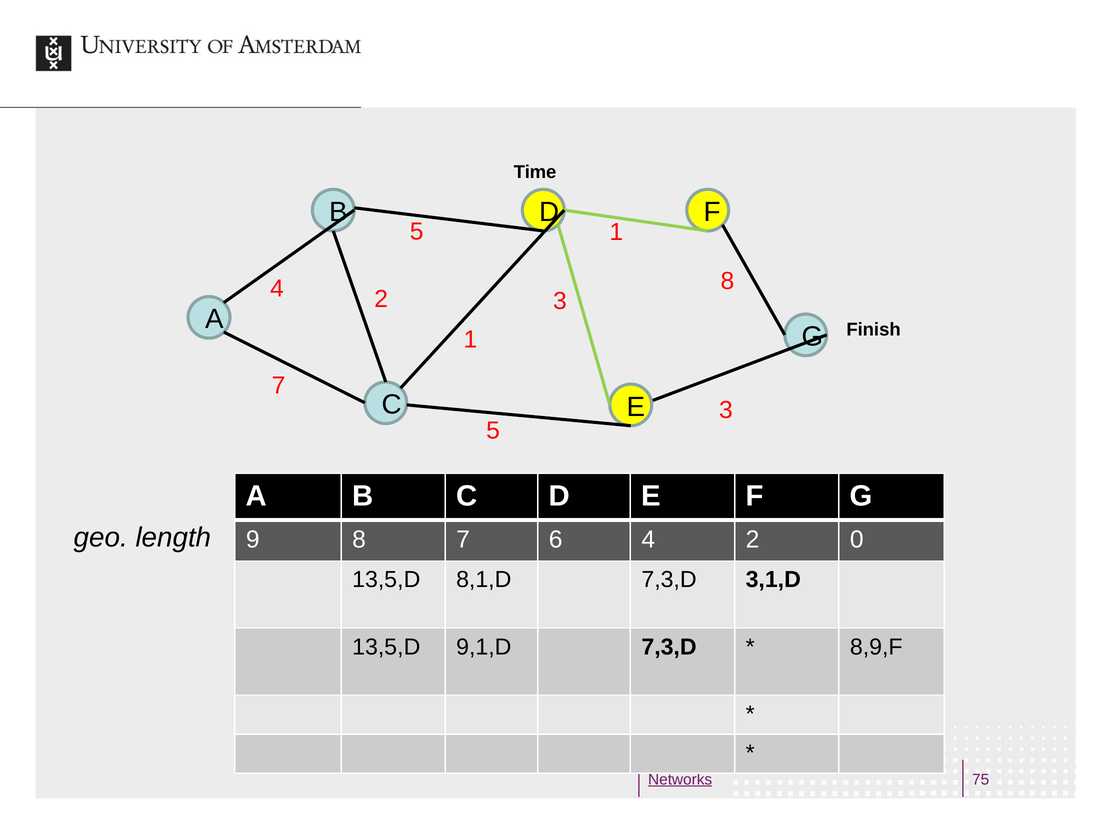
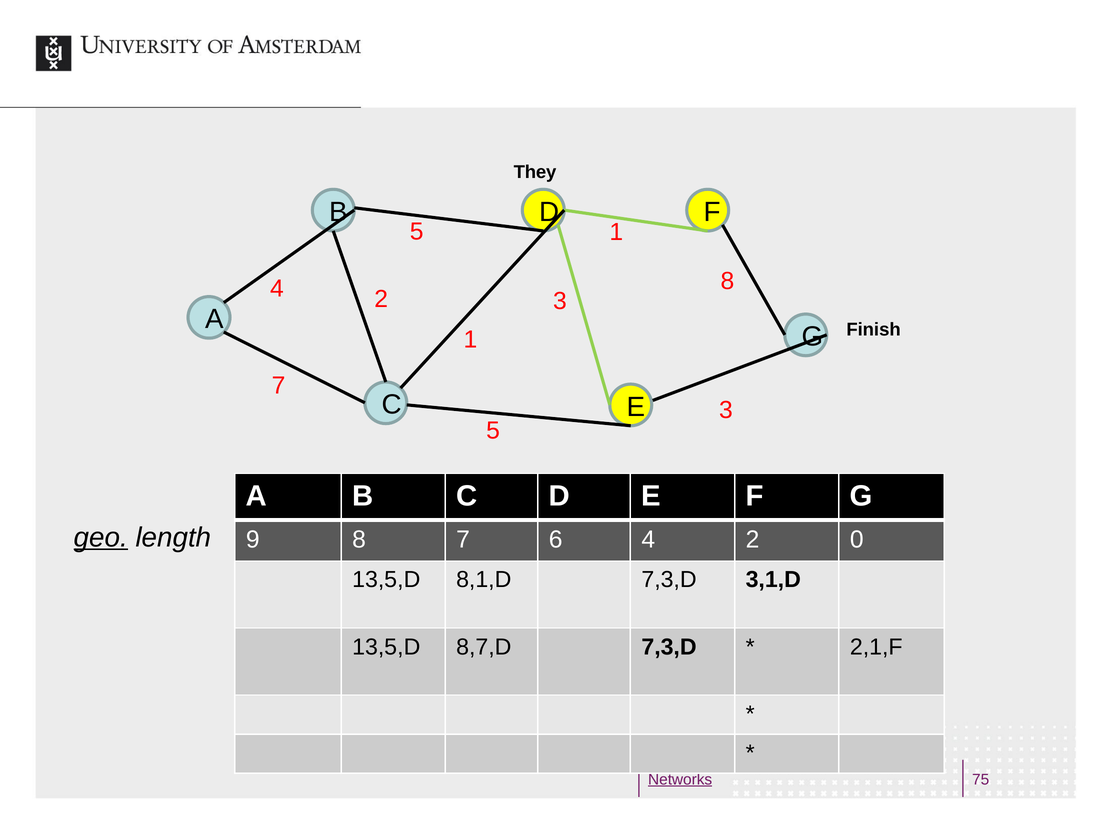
Time: Time -> They
geo underline: none -> present
9,1,D: 9,1,D -> 8,7,D
8,9,F: 8,9,F -> 2,1,F
